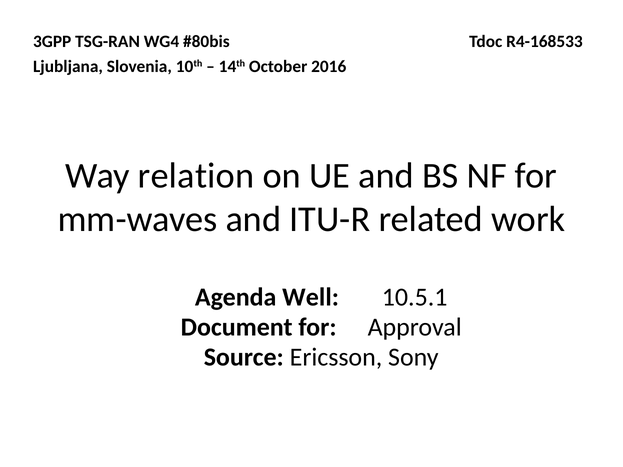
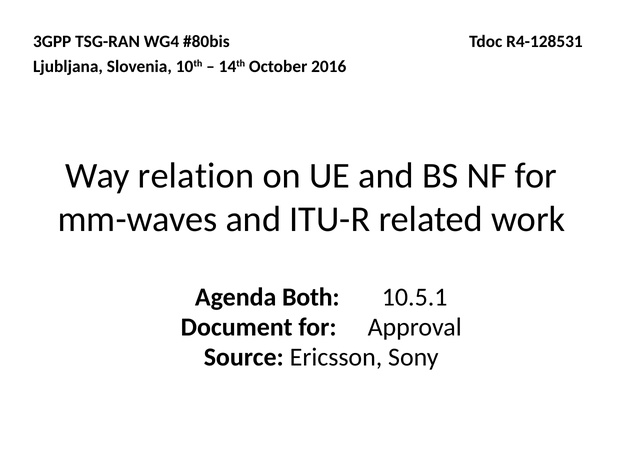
R4-168533: R4-168533 -> R4-128531
Well: Well -> Both
